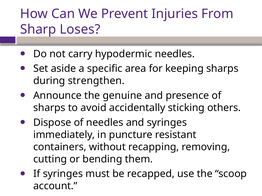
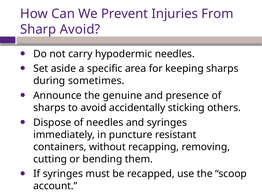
Sharp Loses: Loses -> Avoid
strengthen: strengthen -> sometimes
